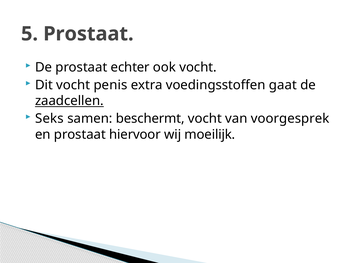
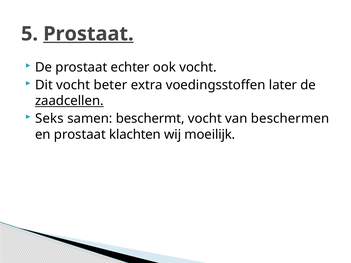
Prostaat at (88, 34) underline: none -> present
penis: penis -> beter
gaat: gaat -> later
voorgesprek: voorgesprek -> beschermen
hiervoor: hiervoor -> klachten
